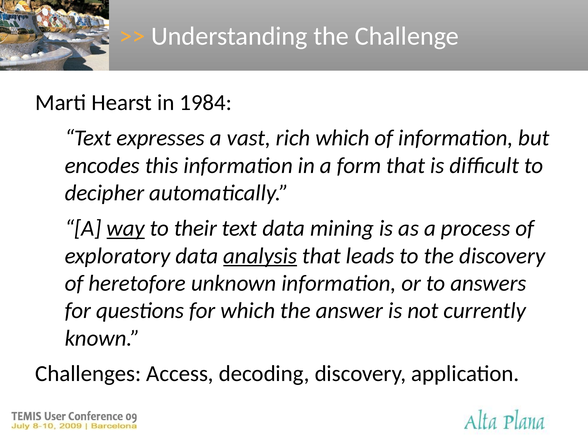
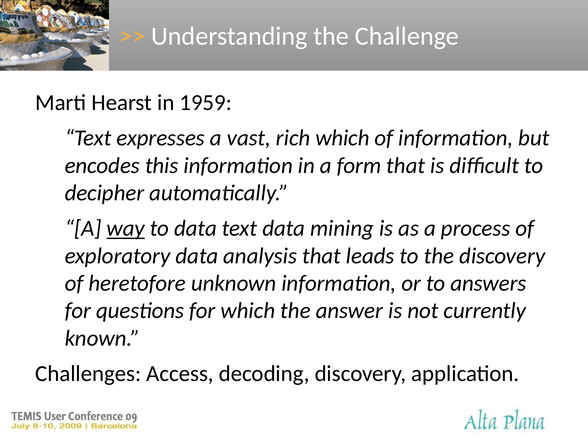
1984: 1984 -> 1959
to their: their -> data
analysis underline: present -> none
